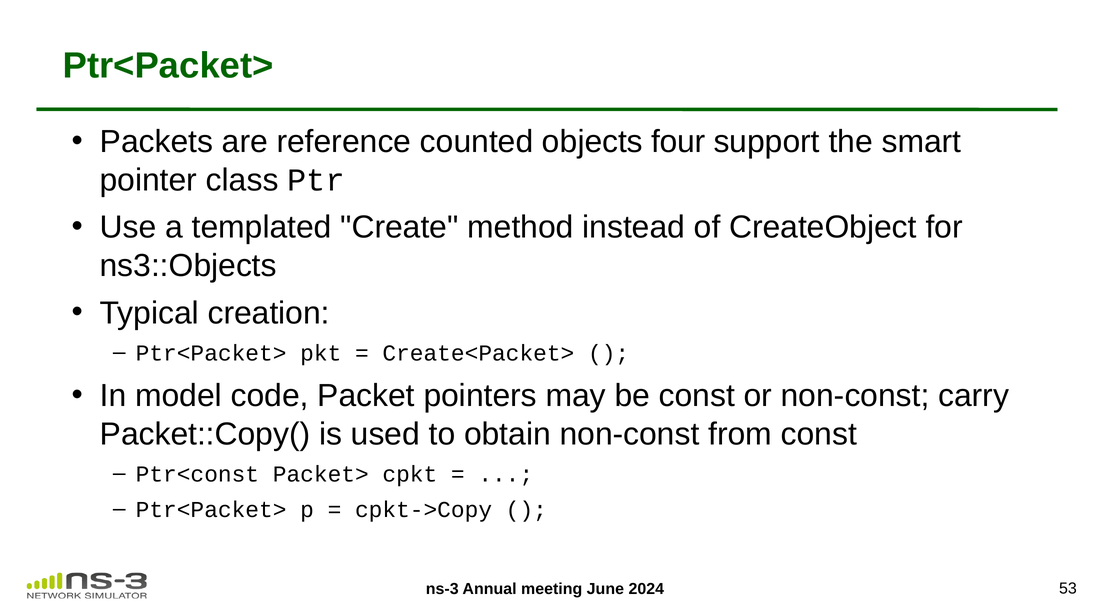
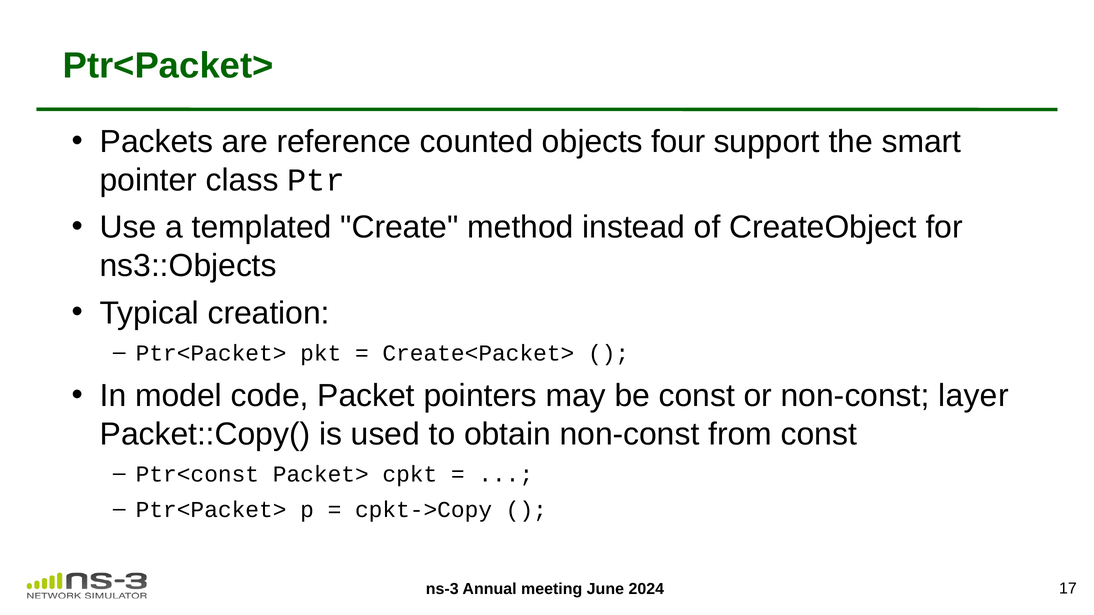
carry: carry -> layer
53: 53 -> 17
